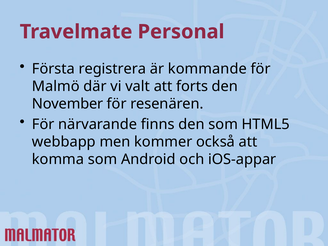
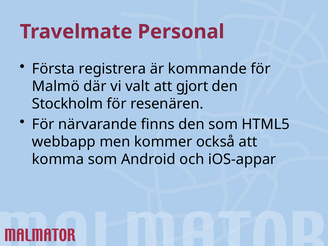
forts: forts -> gjort
November: November -> Stockholm
